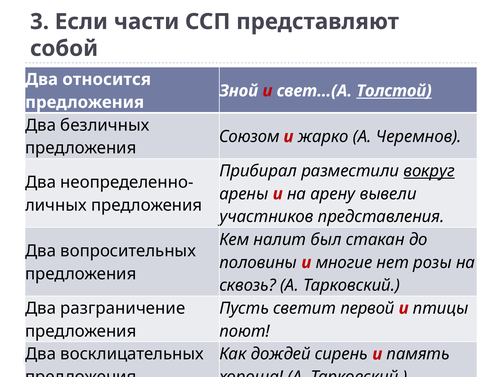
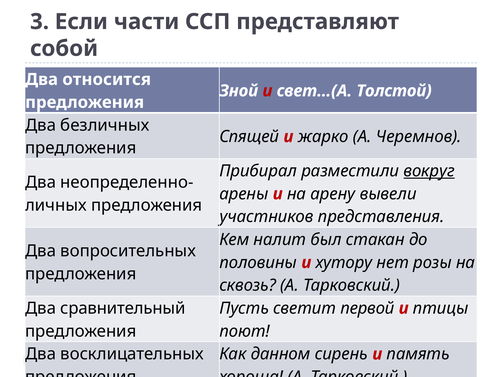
Толстой underline: present -> none
Союзом: Союзом -> Спящей
многие: многие -> хутору
разграничение: разграничение -> сравнительный
дождей: дождей -> данном
